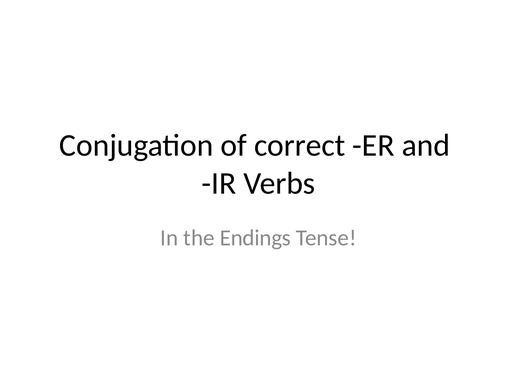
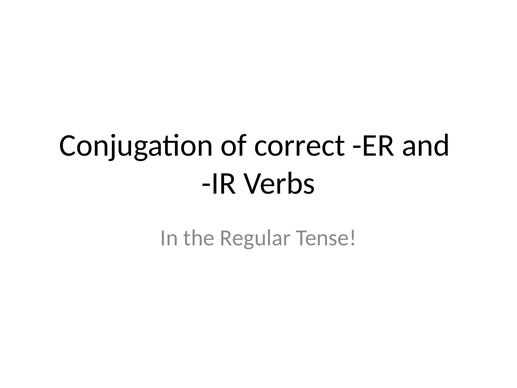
Endings: Endings -> Regular
